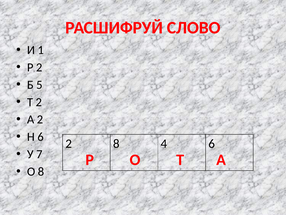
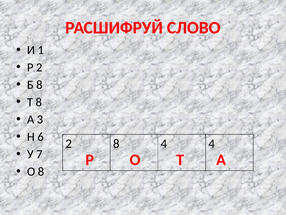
Б 5: 5 -> 8
Т 2: 2 -> 8
А 2: 2 -> 3
4 6: 6 -> 4
